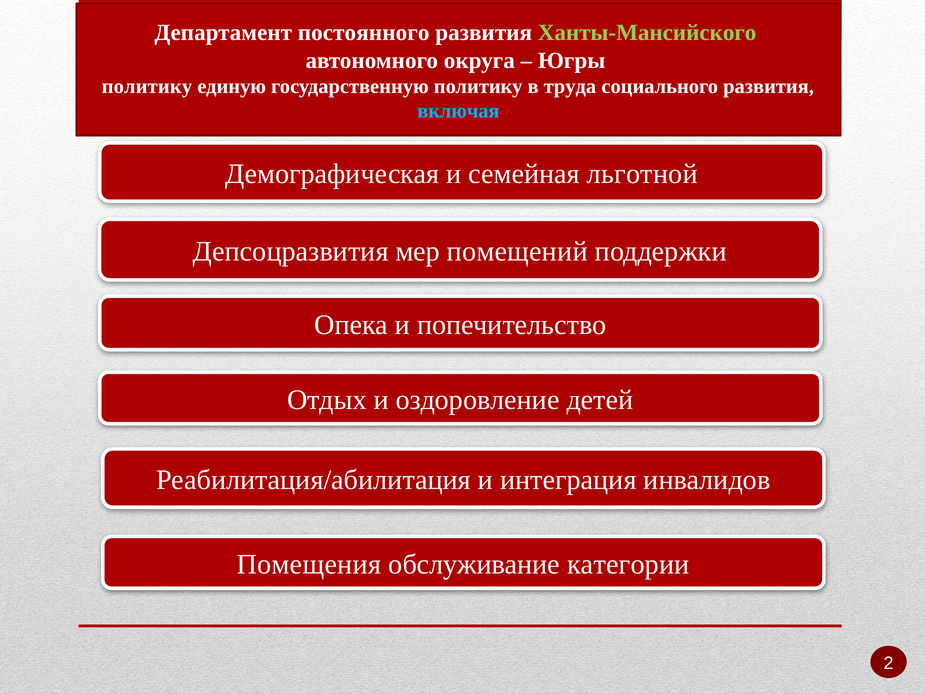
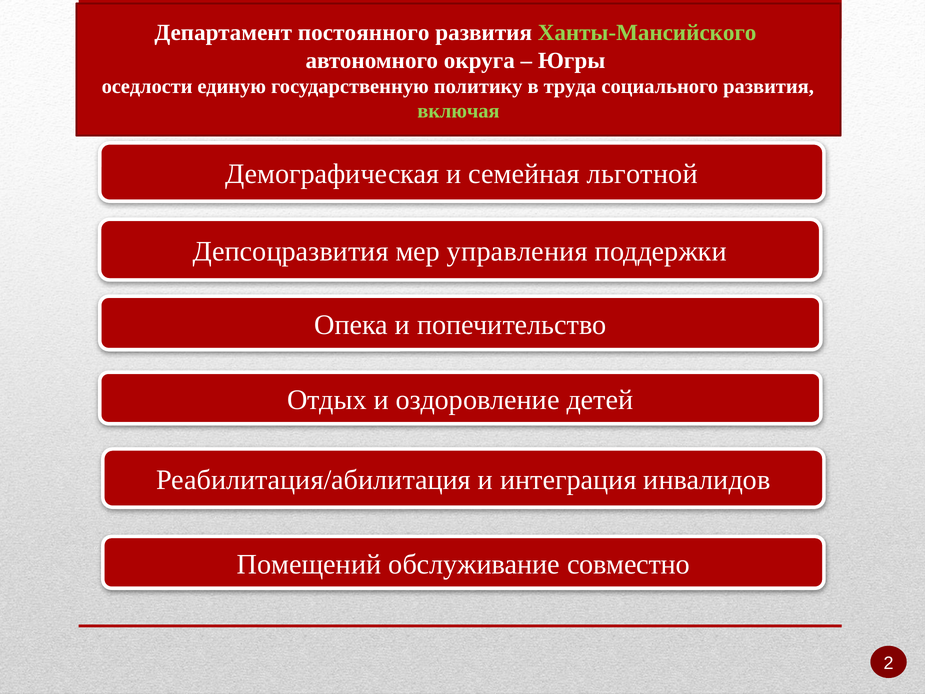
политику at (147, 86): политику -> оседлости
включая colour: light blue -> light green
помещений: помещений -> управления
Помещения: Помещения -> Помещений
категории: категории -> совместно
